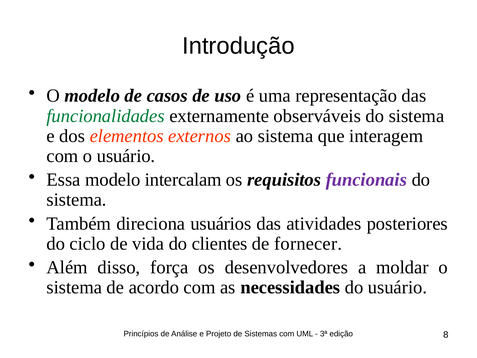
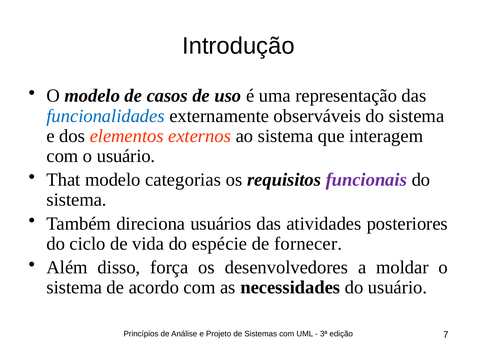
funcionalidades colour: green -> blue
Essa: Essa -> That
intercalam: intercalam -> categorias
clientes: clientes -> espécie
8: 8 -> 7
